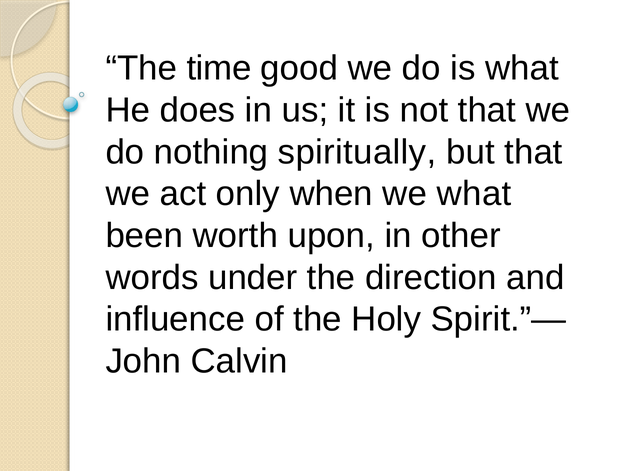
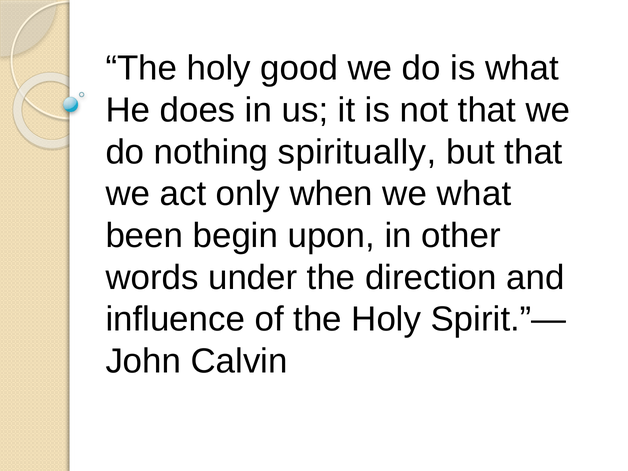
time at (219, 68): time -> holy
worth: worth -> begin
